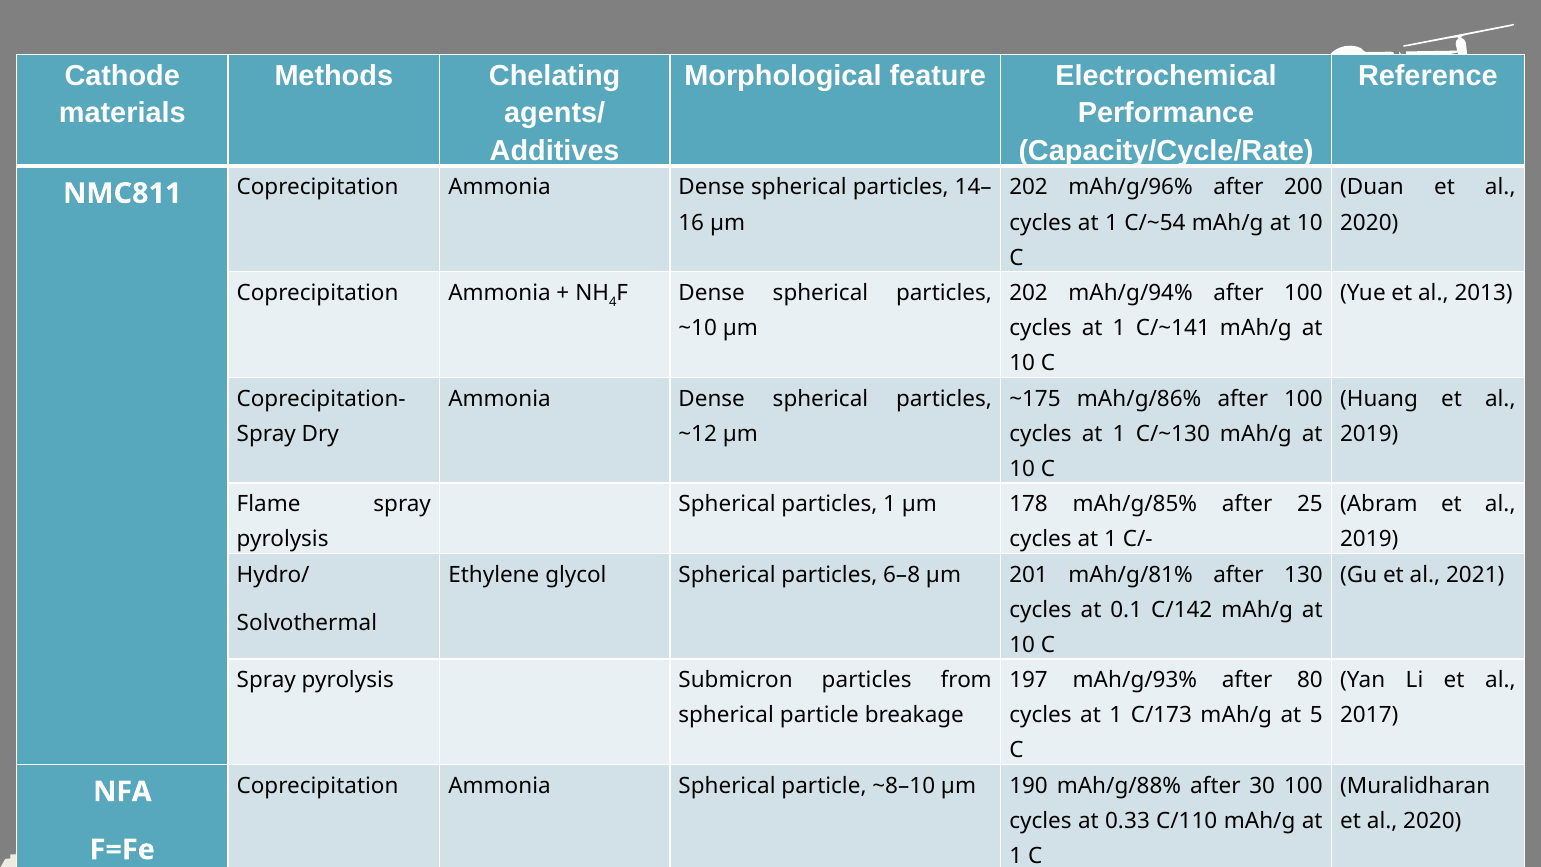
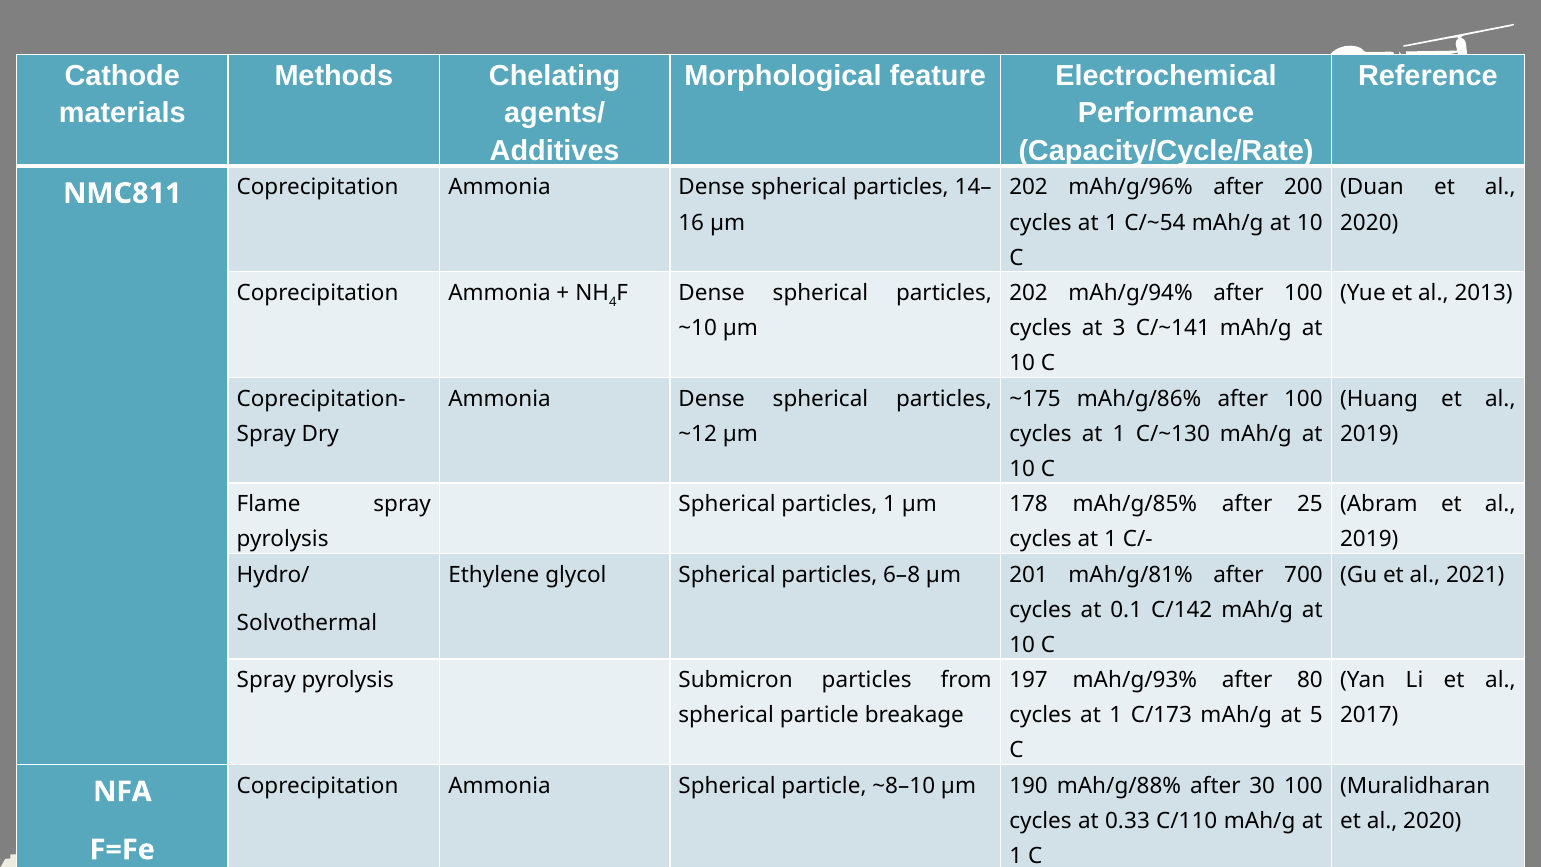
1 at (1119, 328): 1 -> 3
130: 130 -> 700
